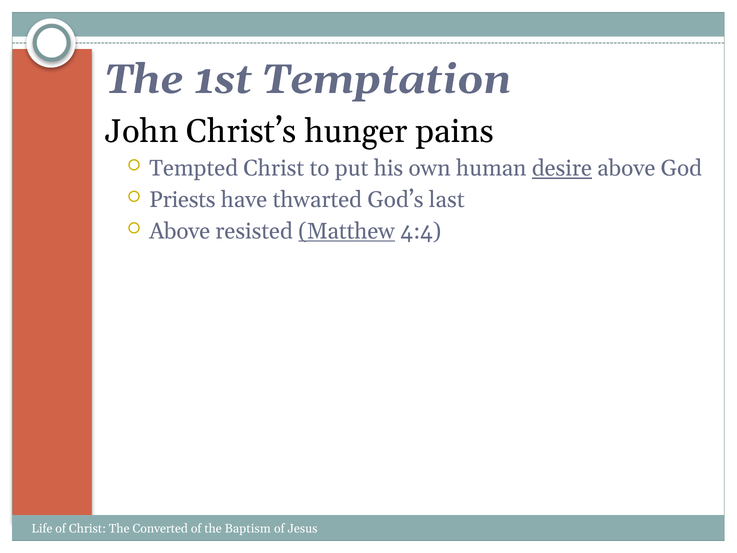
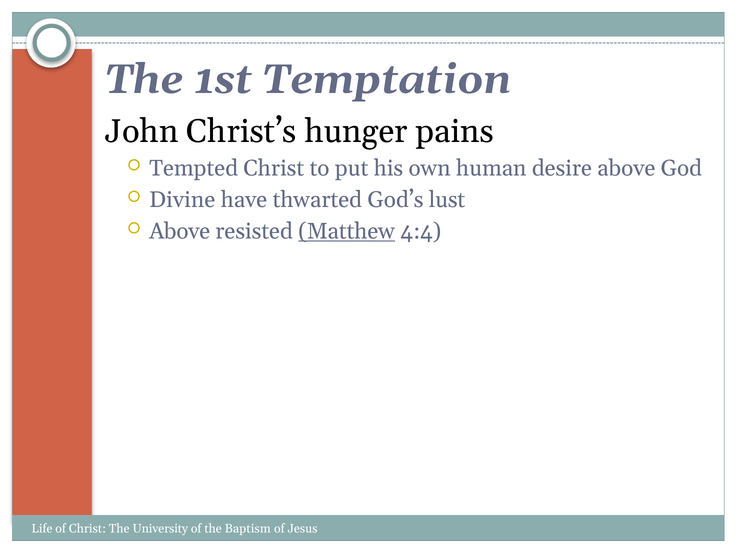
desire underline: present -> none
Priests: Priests -> Divine
last: last -> lust
Converted: Converted -> University
